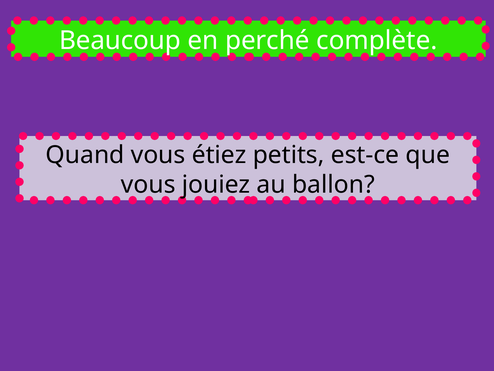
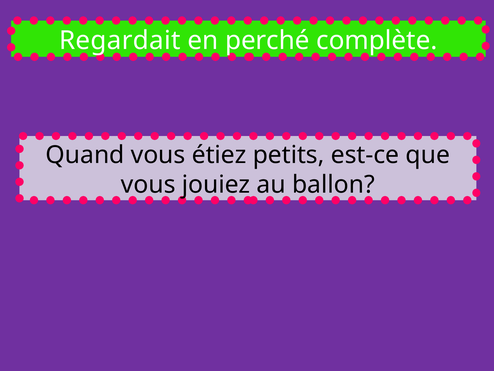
Beaucoup: Beaucoup -> Regardait
